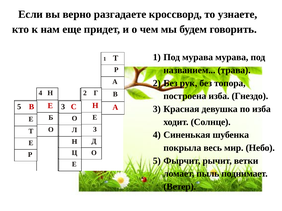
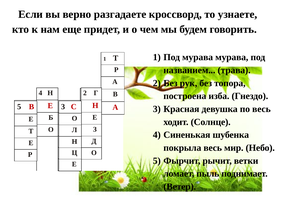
по изба: изба -> весь
